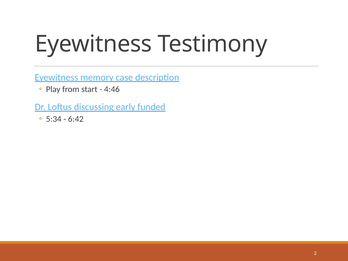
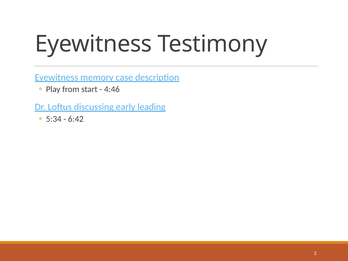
funded: funded -> leading
